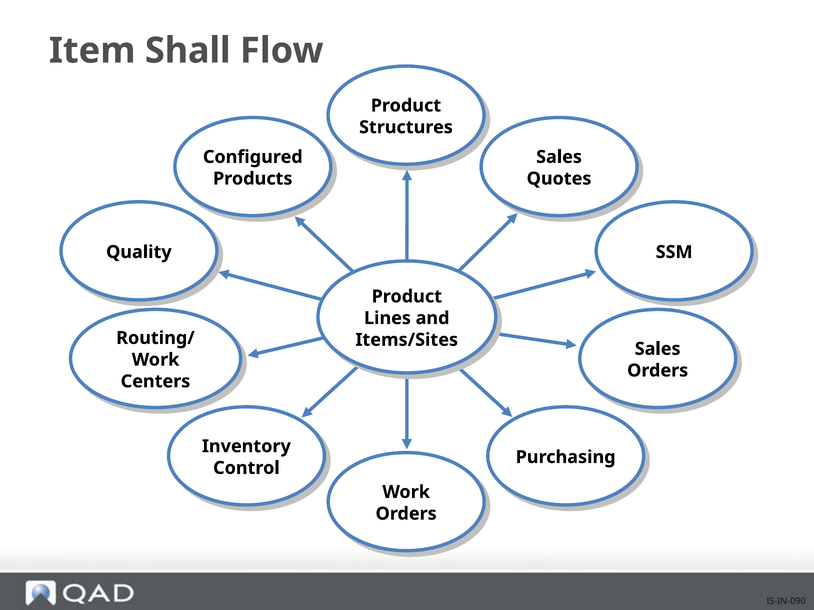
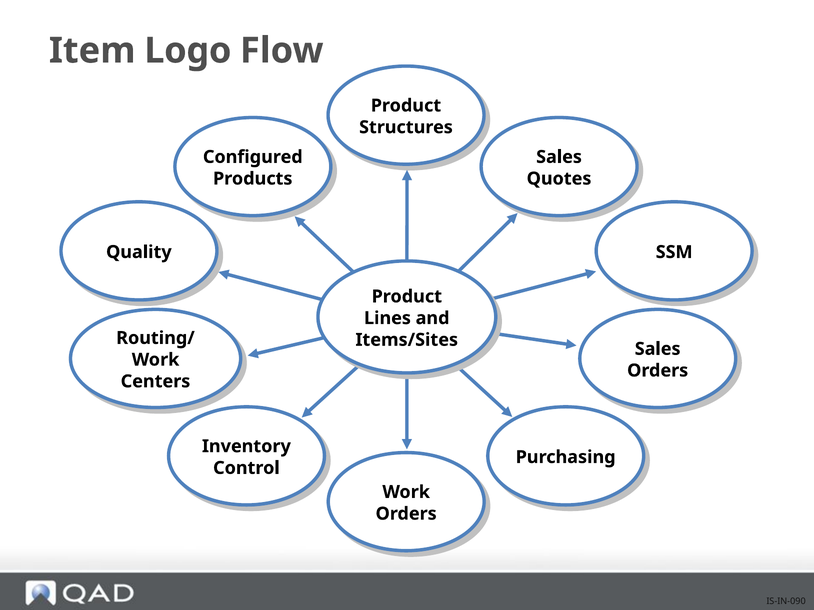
Shall: Shall -> Logo
